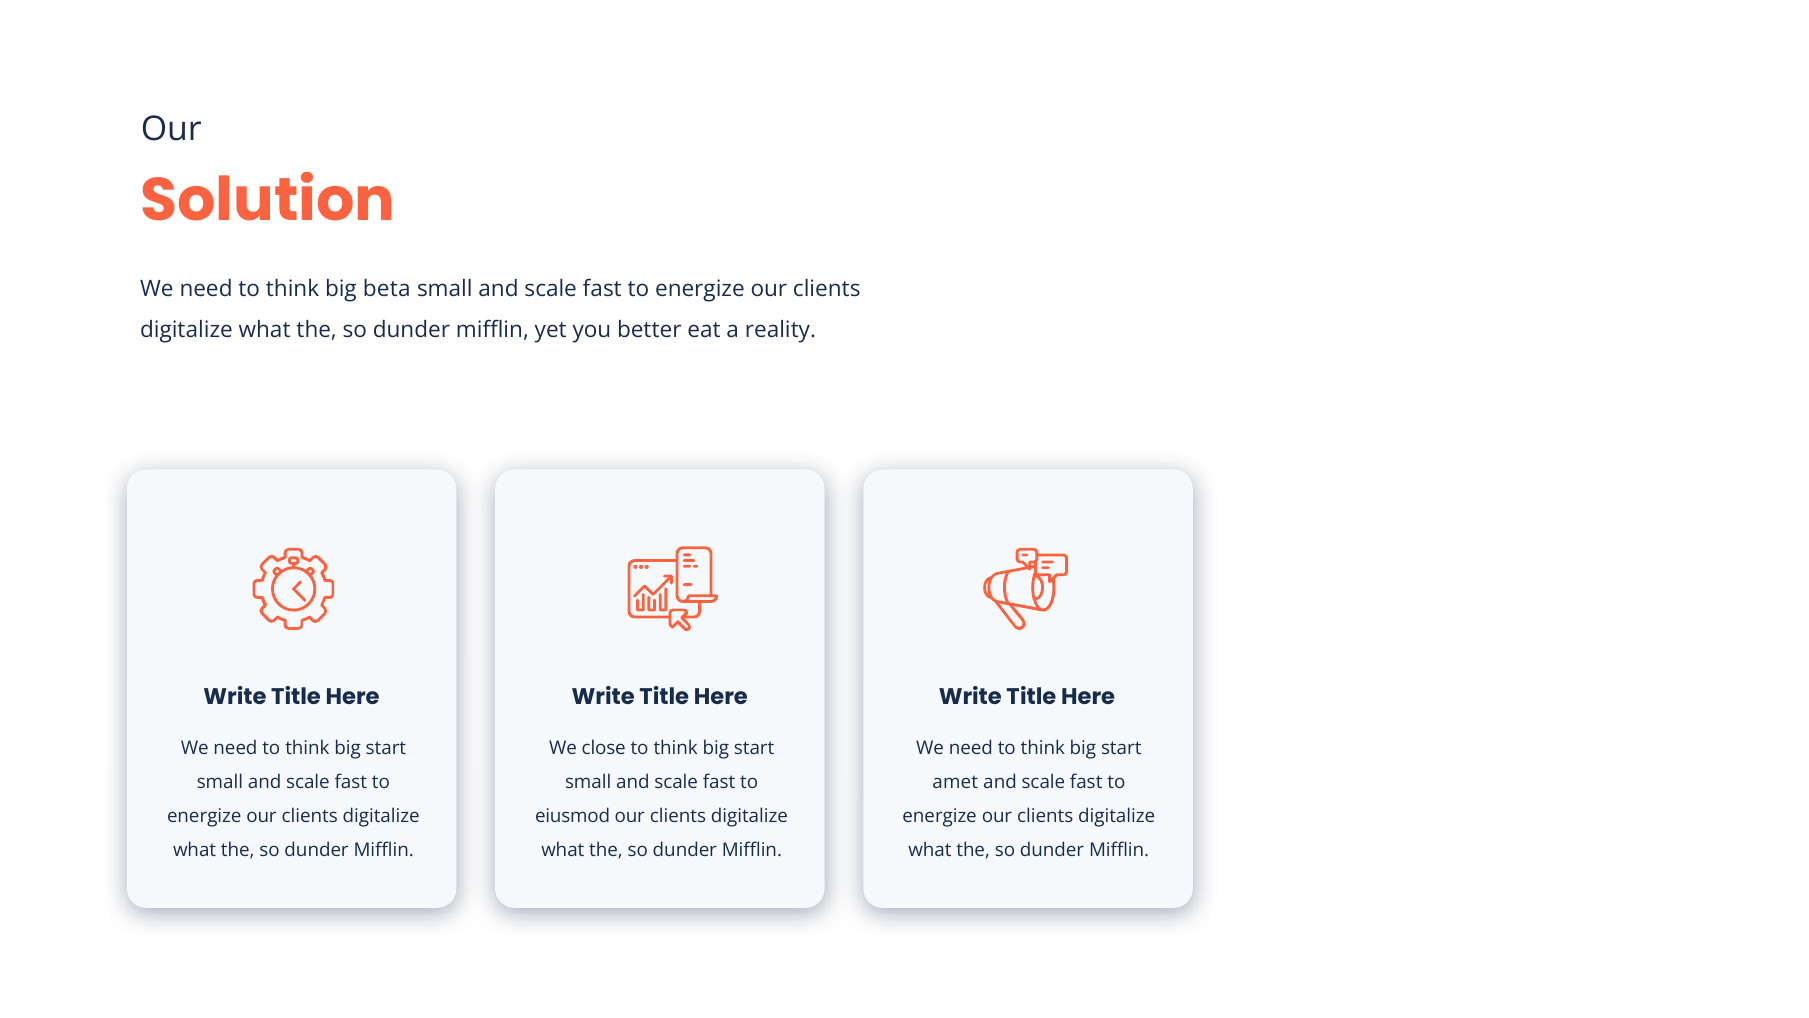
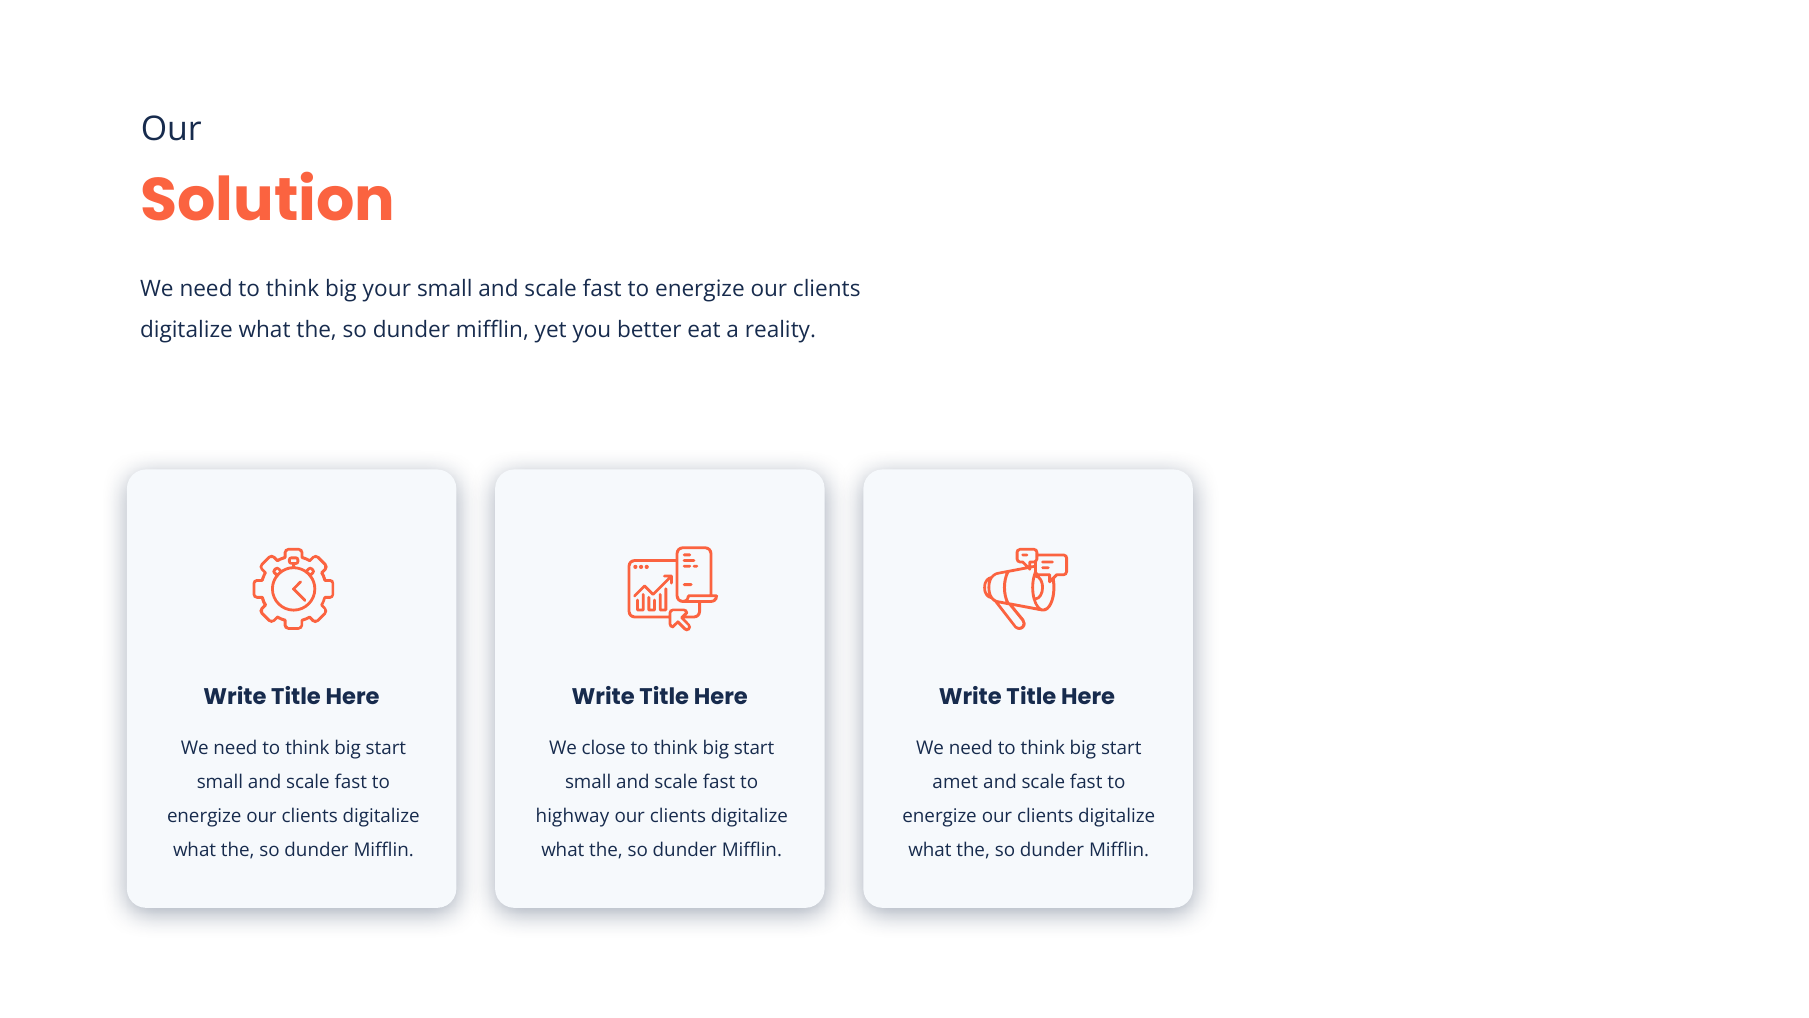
beta: beta -> your
eiusmod: eiusmod -> highway
